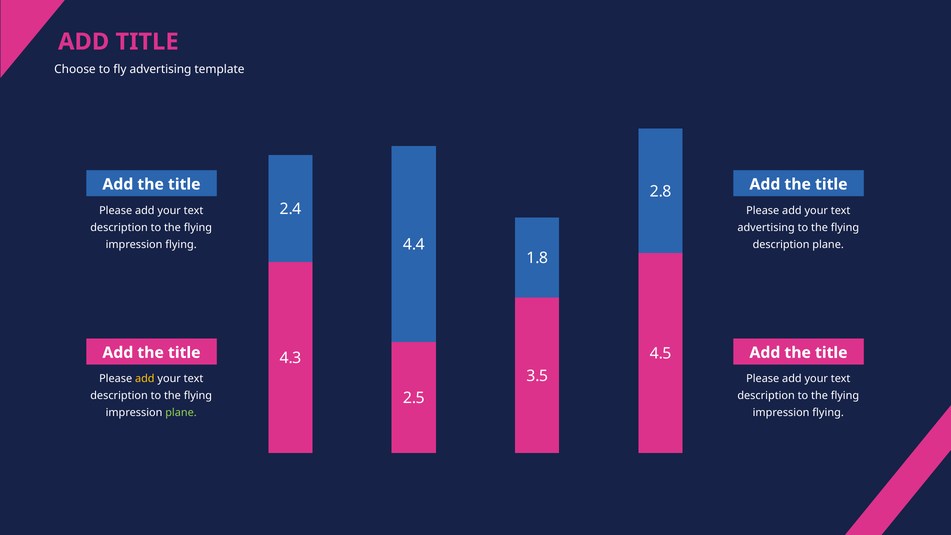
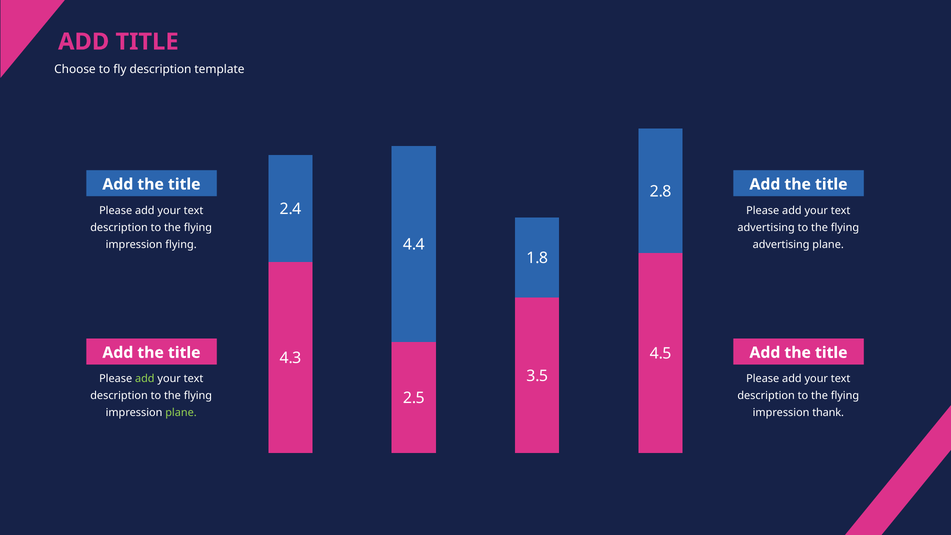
fly advertising: advertising -> description
description at (781, 244): description -> advertising
add at (145, 379) colour: yellow -> light green
flying at (828, 413): flying -> thank
